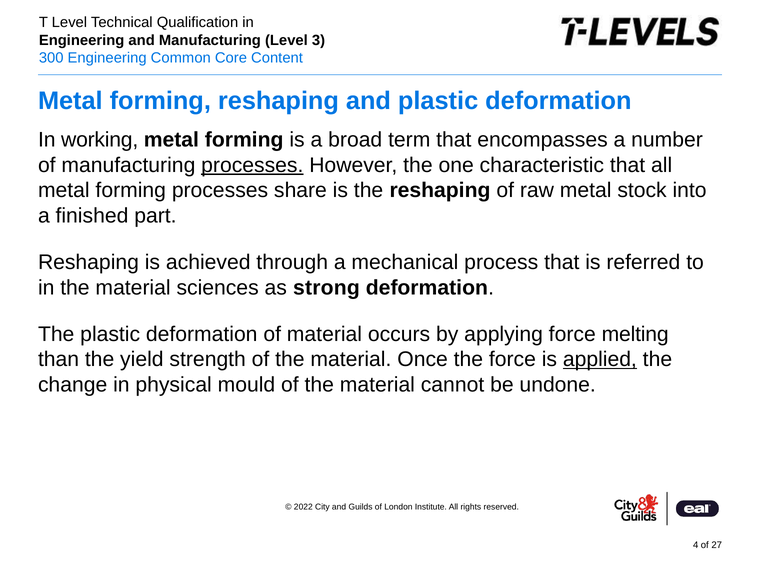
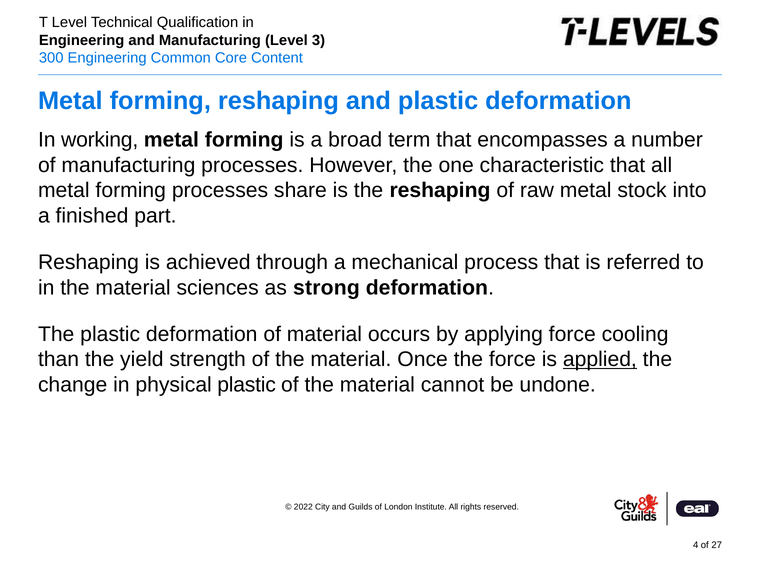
processes at (252, 165) underline: present -> none
melting: melting -> cooling
physical mould: mould -> plastic
